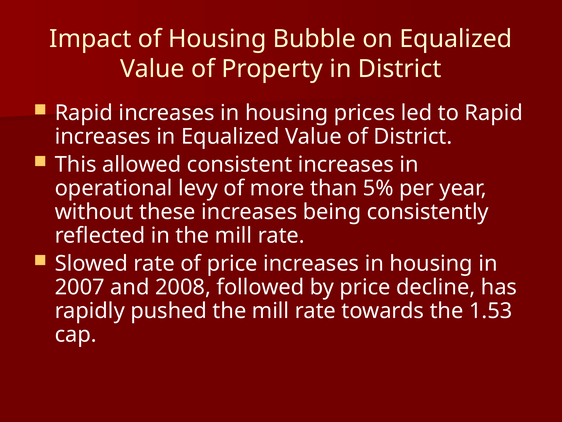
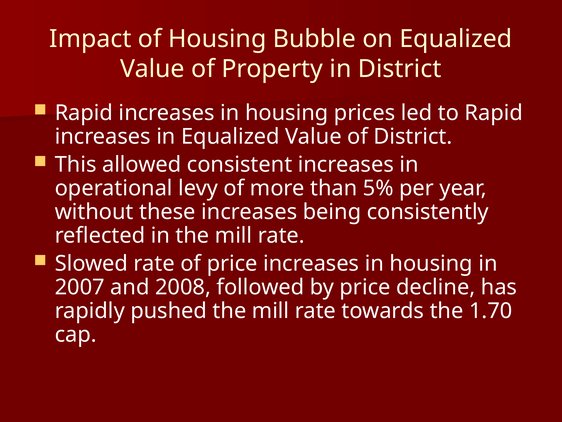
1.53: 1.53 -> 1.70
